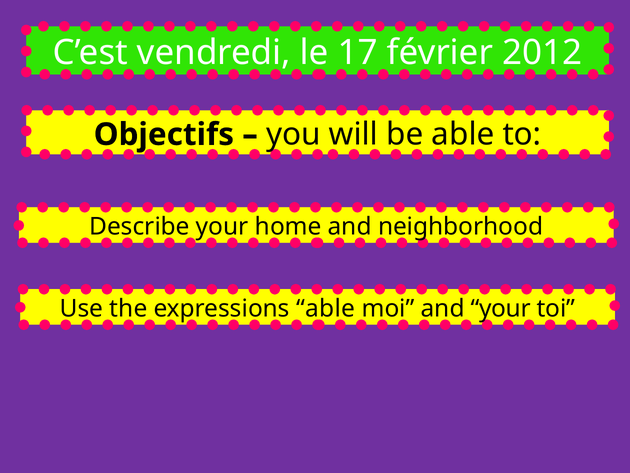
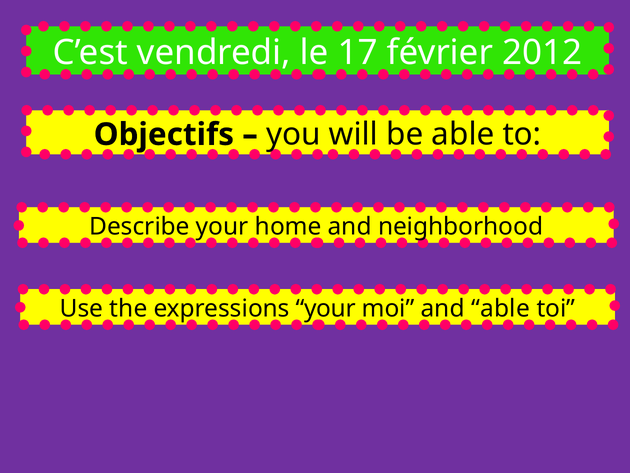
expressions able: able -> your
and your: your -> able
